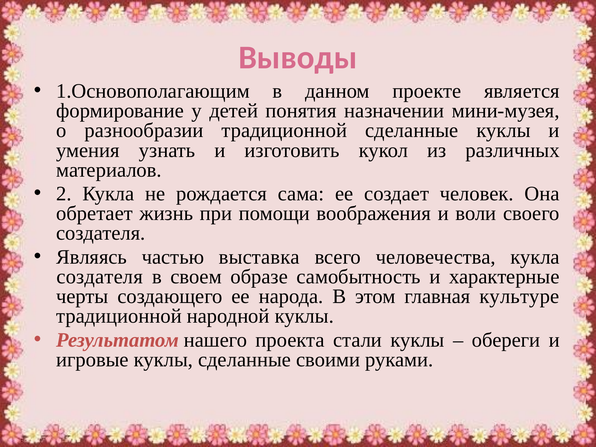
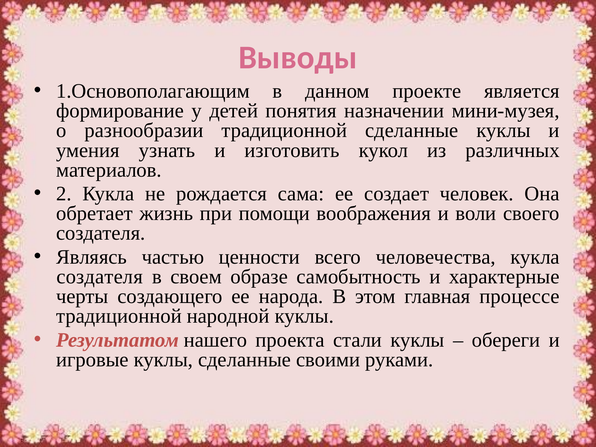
выставка: выставка -> ценности
культуре: культуре -> процессе
